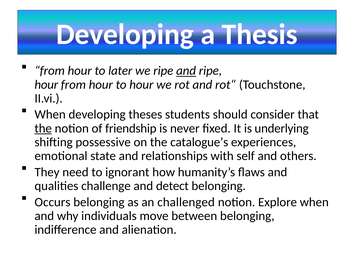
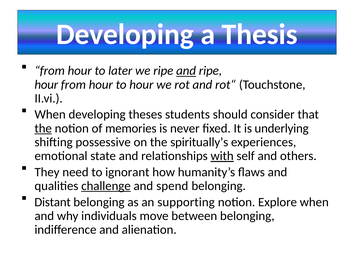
friendship: friendship -> memories
catalogue’s: catalogue’s -> spiritually’s
with underline: none -> present
challenge underline: none -> present
detect: detect -> spend
Occurs: Occurs -> Distant
challenged: challenged -> supporting
